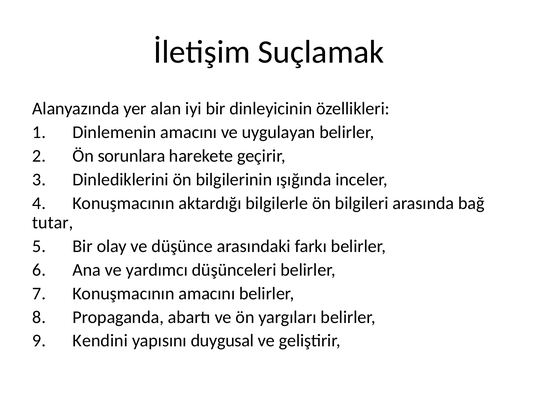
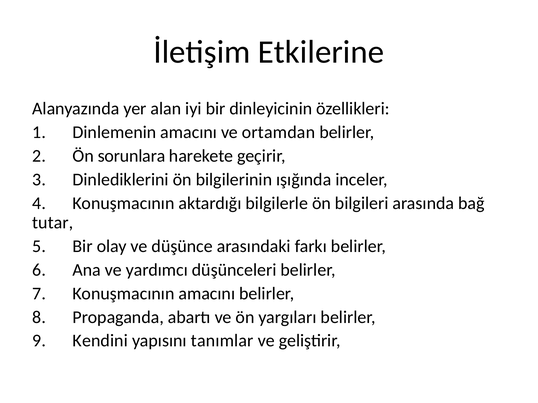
Suçlamak: Suçlamak -> Etkilerine
uygulayan: uygulayan -> ortamdan
duygusal: duygusal -> tanımlar
